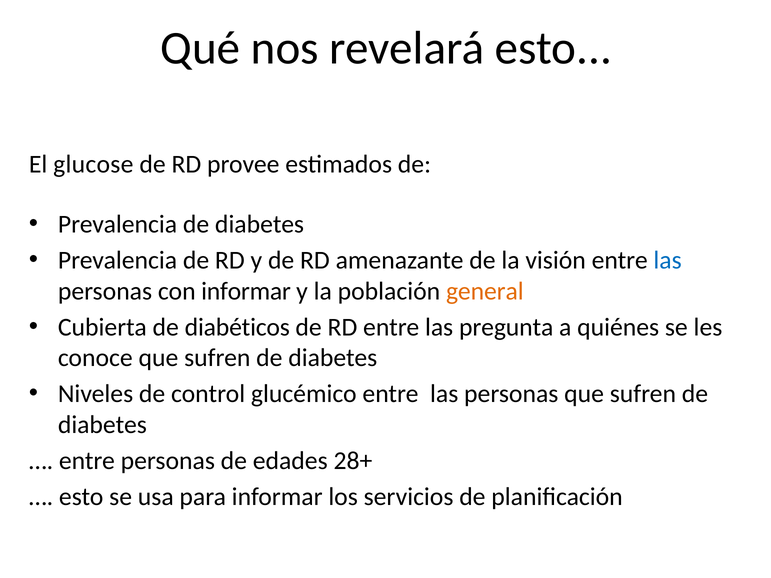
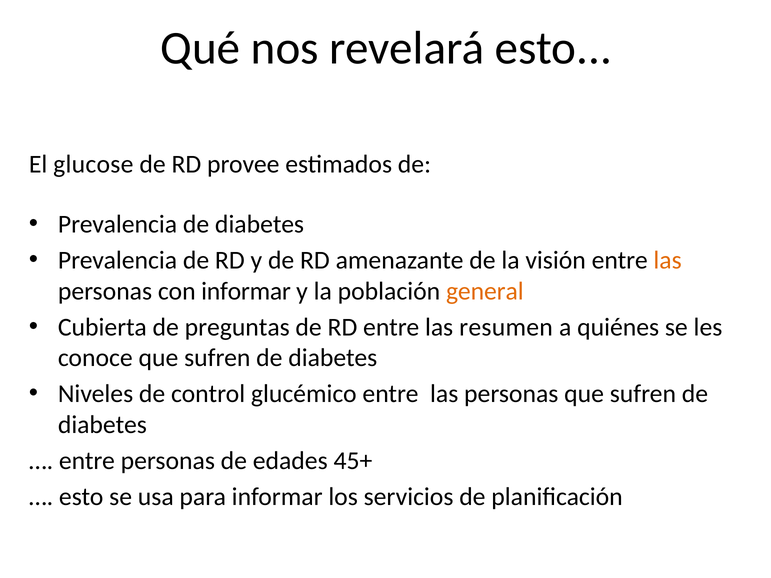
las at (668, 260) colour: blue -> orange
diabéticos: diabéticos -> preguntas
pregunta: pregunta -> resumen
28+: 28+ -> 45+
